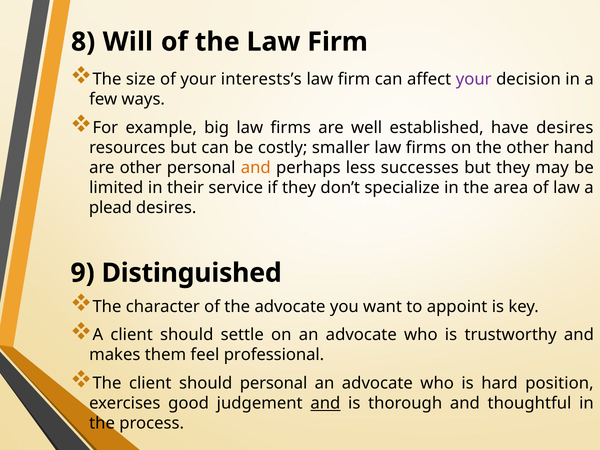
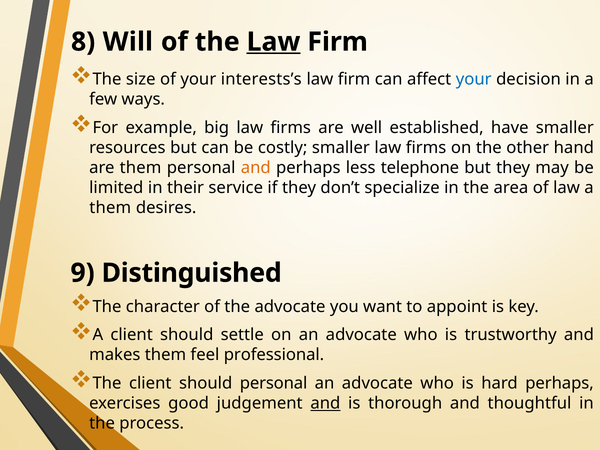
Law at (273, 42) underline: none -> present
your at (474, 79) colour: purple -> blue
have desires: desires -> smaller
are other: other -> them
successes: successes -> telephone
plead at (110, 208): plead -> them
hard position: position -> perhaps
